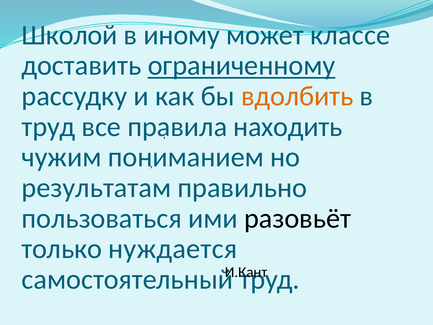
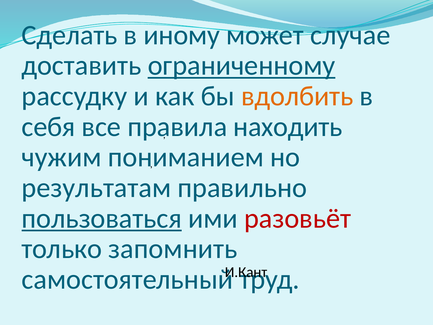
Школой: Школой -> Сделать
классе: классе -> случае
труд at (49, 127): труд -> себя
пользоваться underline: none -> present
разовьёт colour: black -> red
нуждается: нуждается -> запомнить
